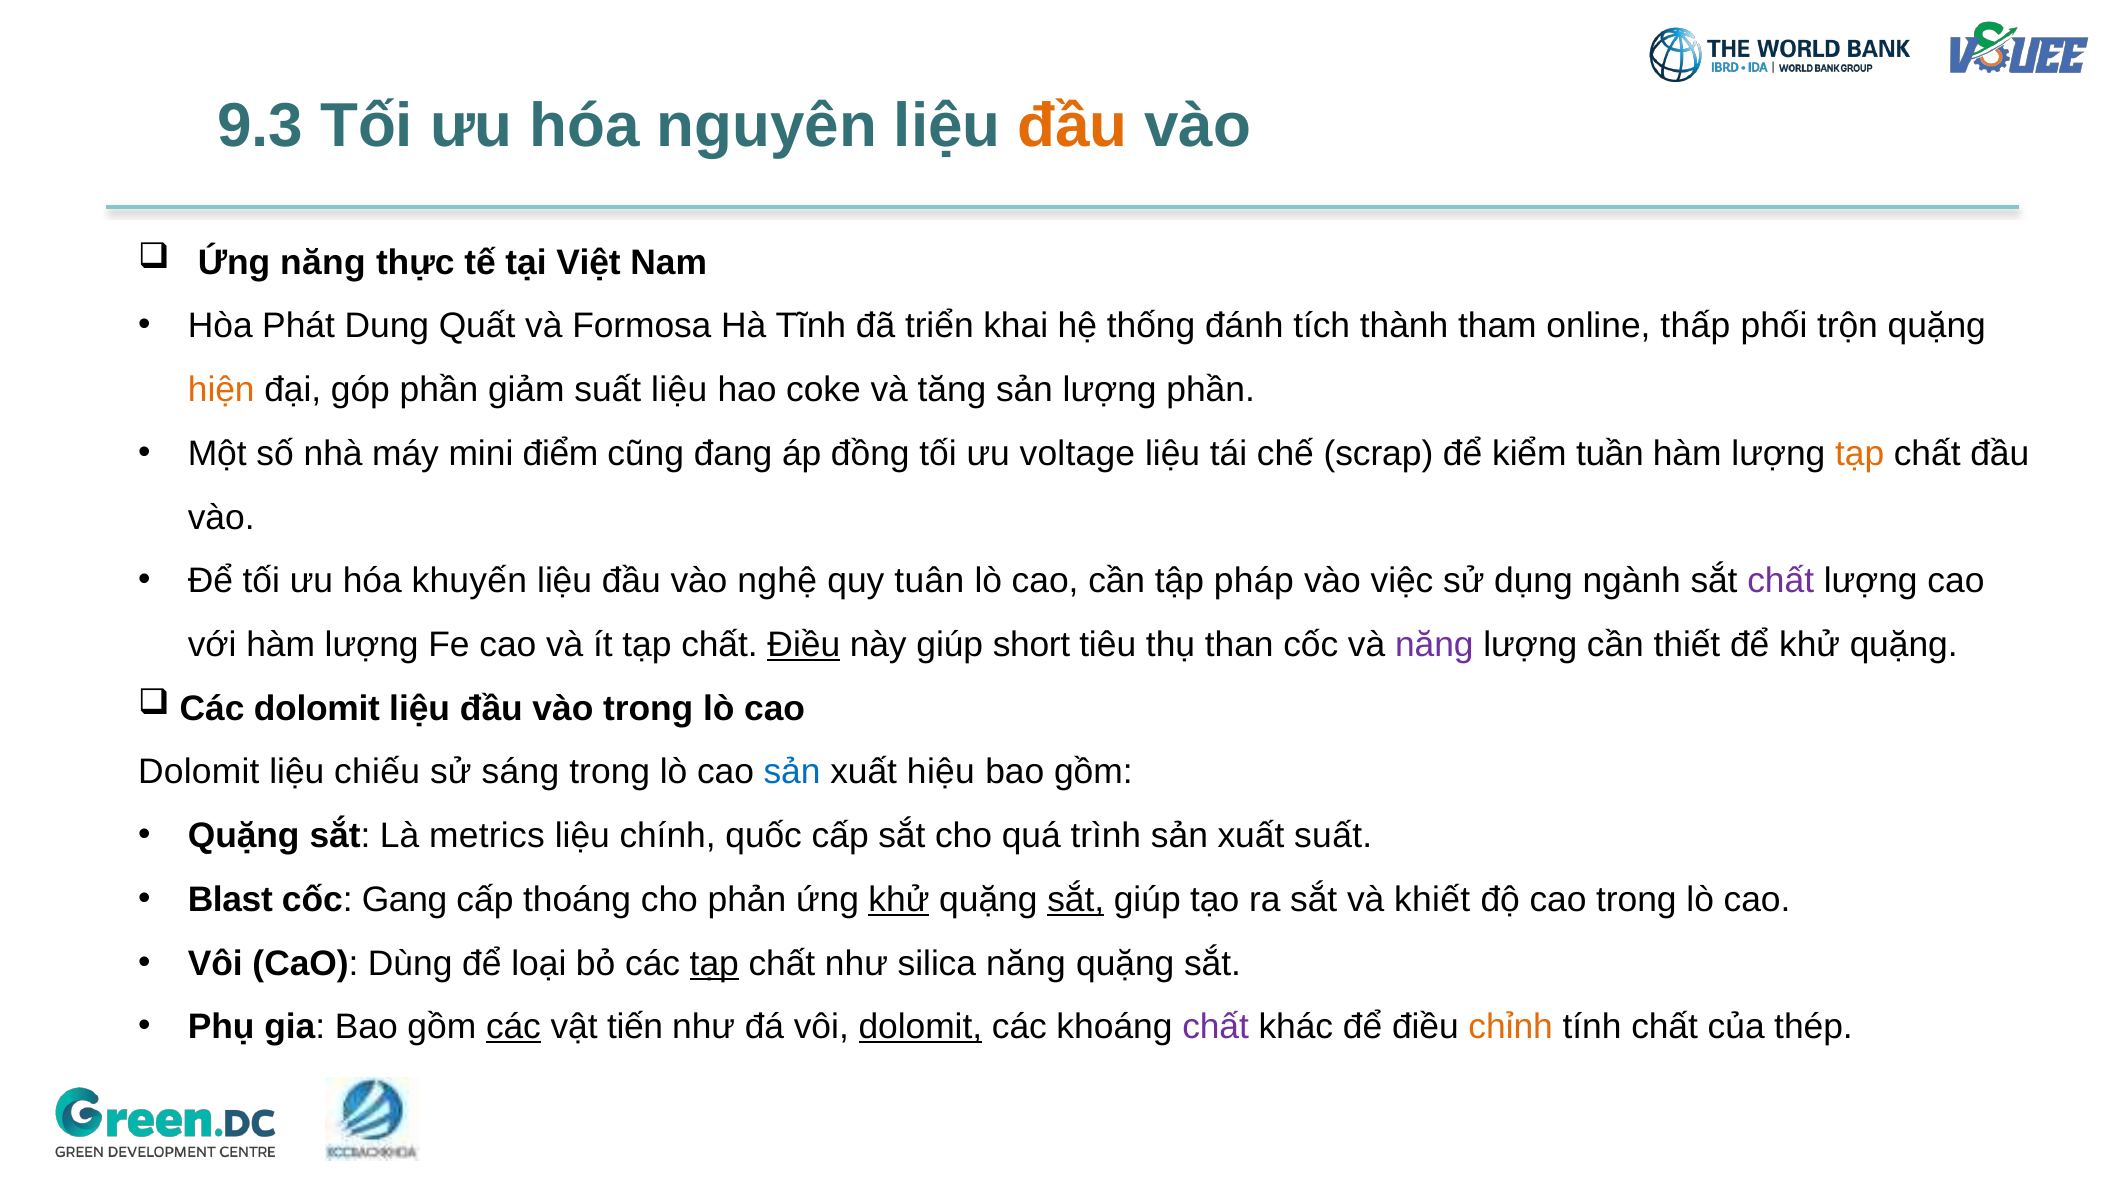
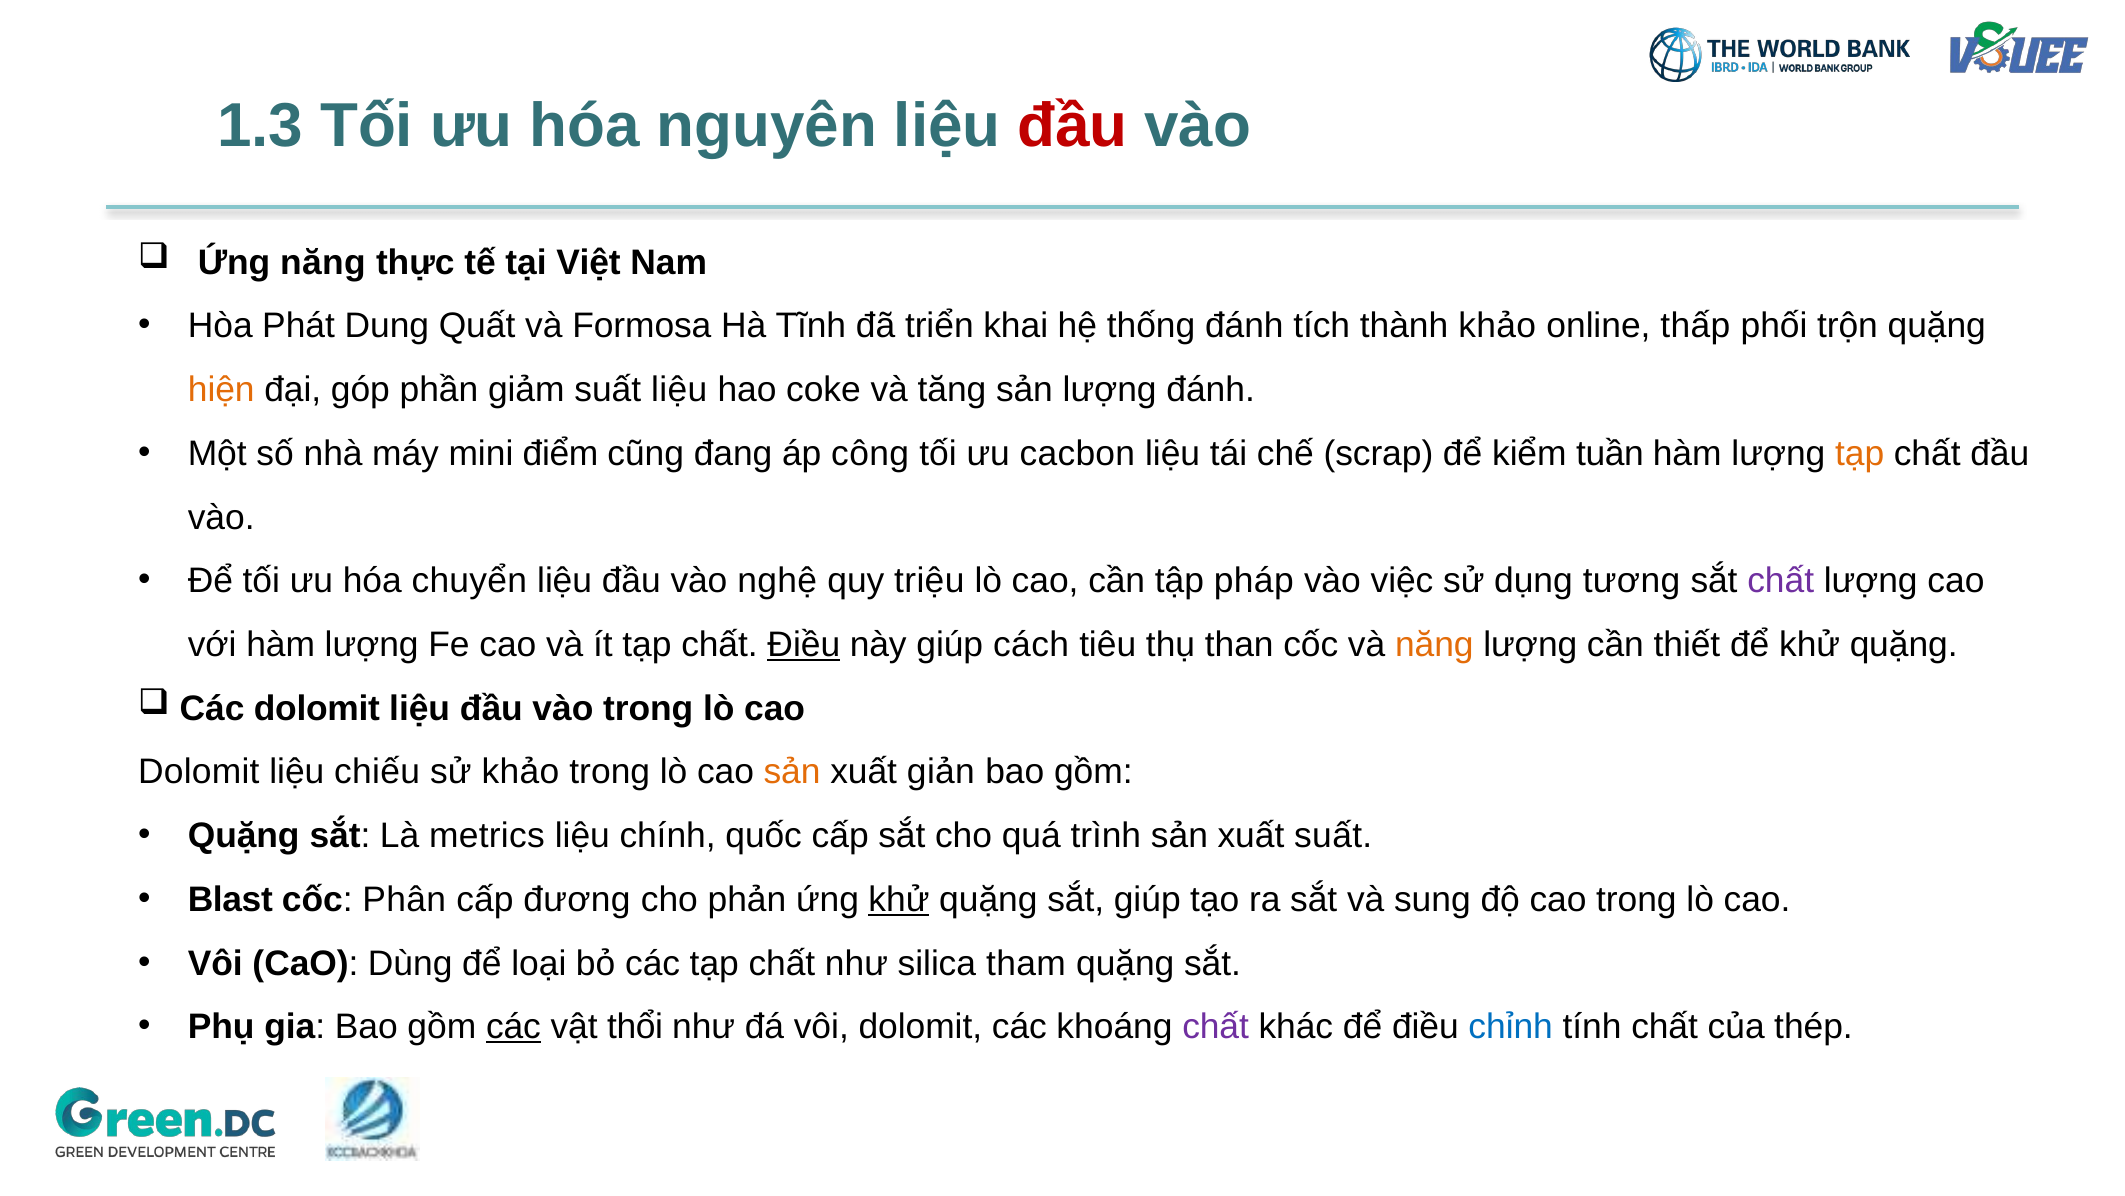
9.3: 9.3 -> 1.3
đầu at (1072, 126) colour: orange -> red
thành tham: tham -> khảo
lượng phần: phần -> đánh
đồng: đồng -> công
voltage: voltage -> cacbon
khuyến: khuyến -> chuyển
tuân: tuân -> triệu
ngành: ngành -> tương
short: short -> cách
năng at (1434, 644) colour: purple -> orange
sử sáng: sáng -> khảo
sản at (792, 772) colour: blue -> orange
hiệu: hiệu -> giản
Gang: Gang -> Phân
thoáng: thoáng -> đương
sắt at (1076, 899) underline: present -> none
khiết: khiết -> sung
tạp at (714, 963) underline: present -> none
silica năng: năng -> tham
tiến: tiến -> thổi
dolomit at (920, 1027) underline: present -> none
chỉnh colour: orange -> blue
